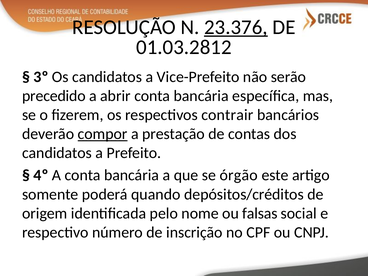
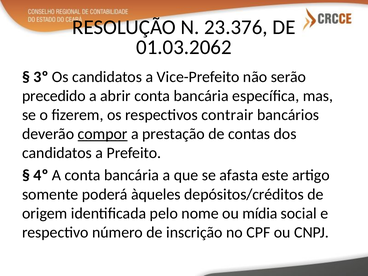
23.376 underline: present -> none
01.03.2812: 01.03.2812 -> 01.03.2062
órgão: órgão -> afasta
quando: quando -> àqueles
falsas: falsas -> mídia
